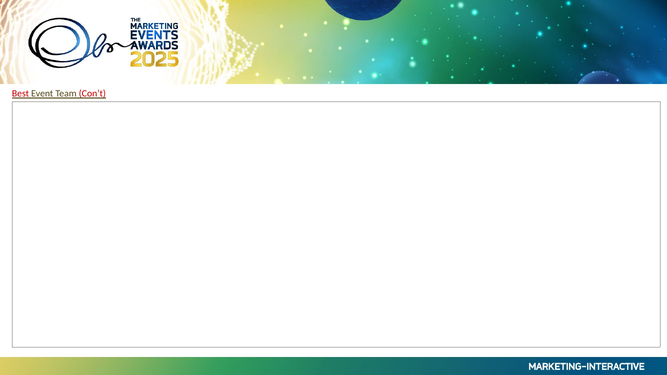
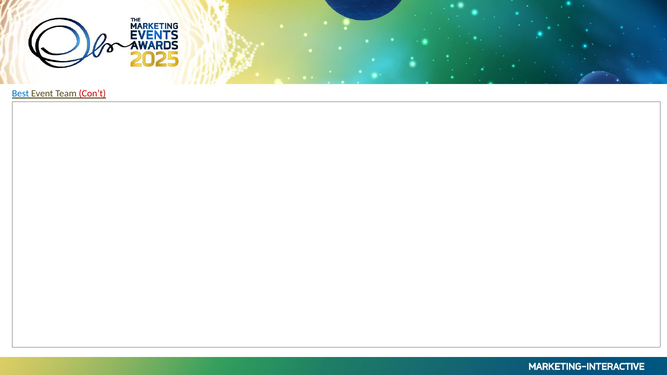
Best colour: red -> blue
